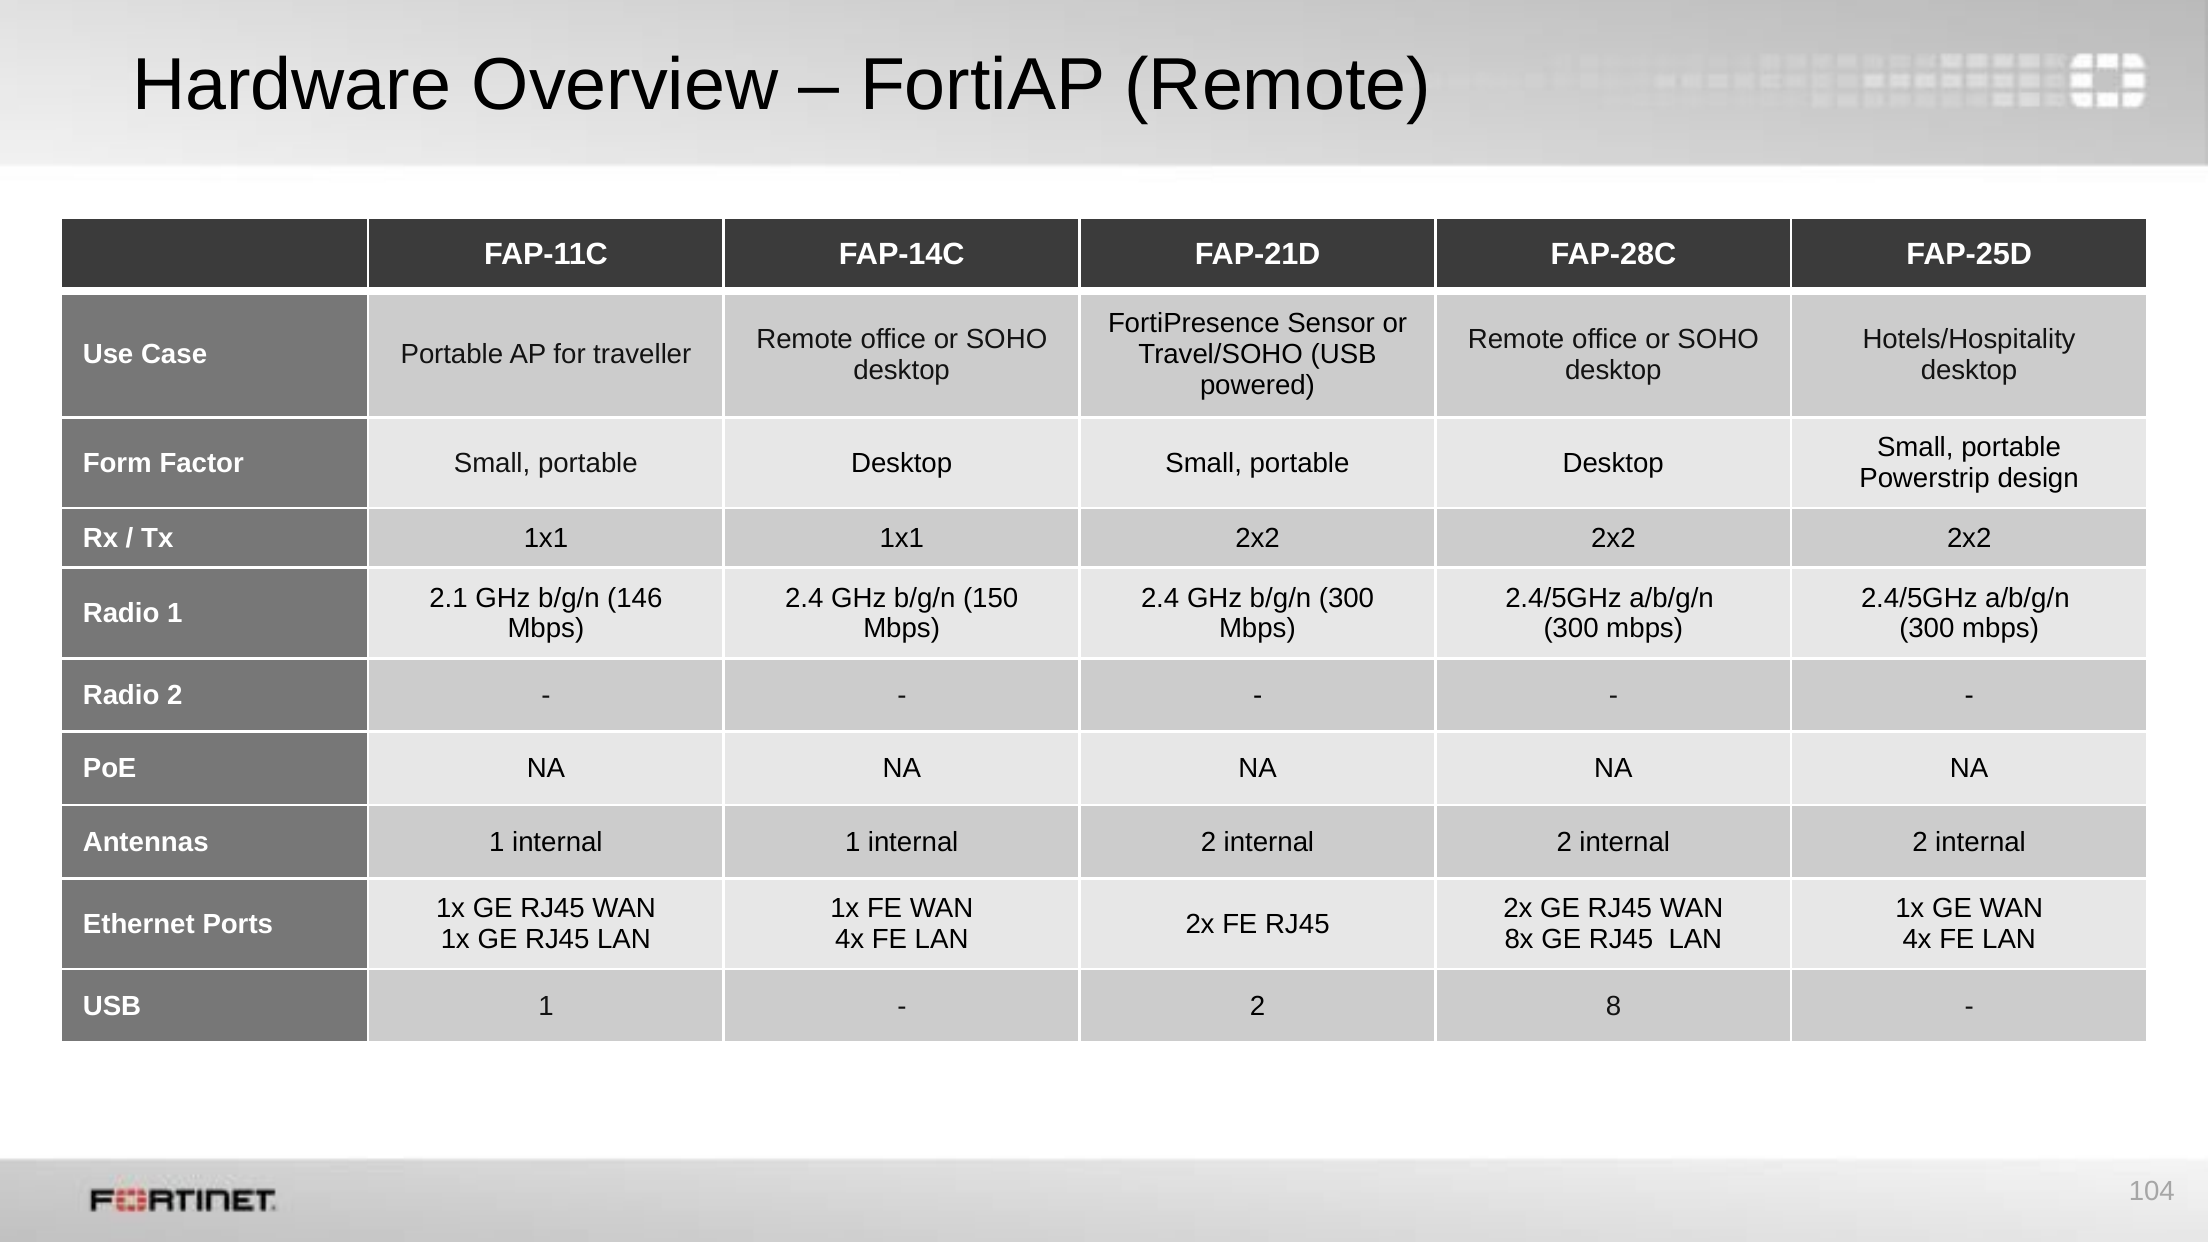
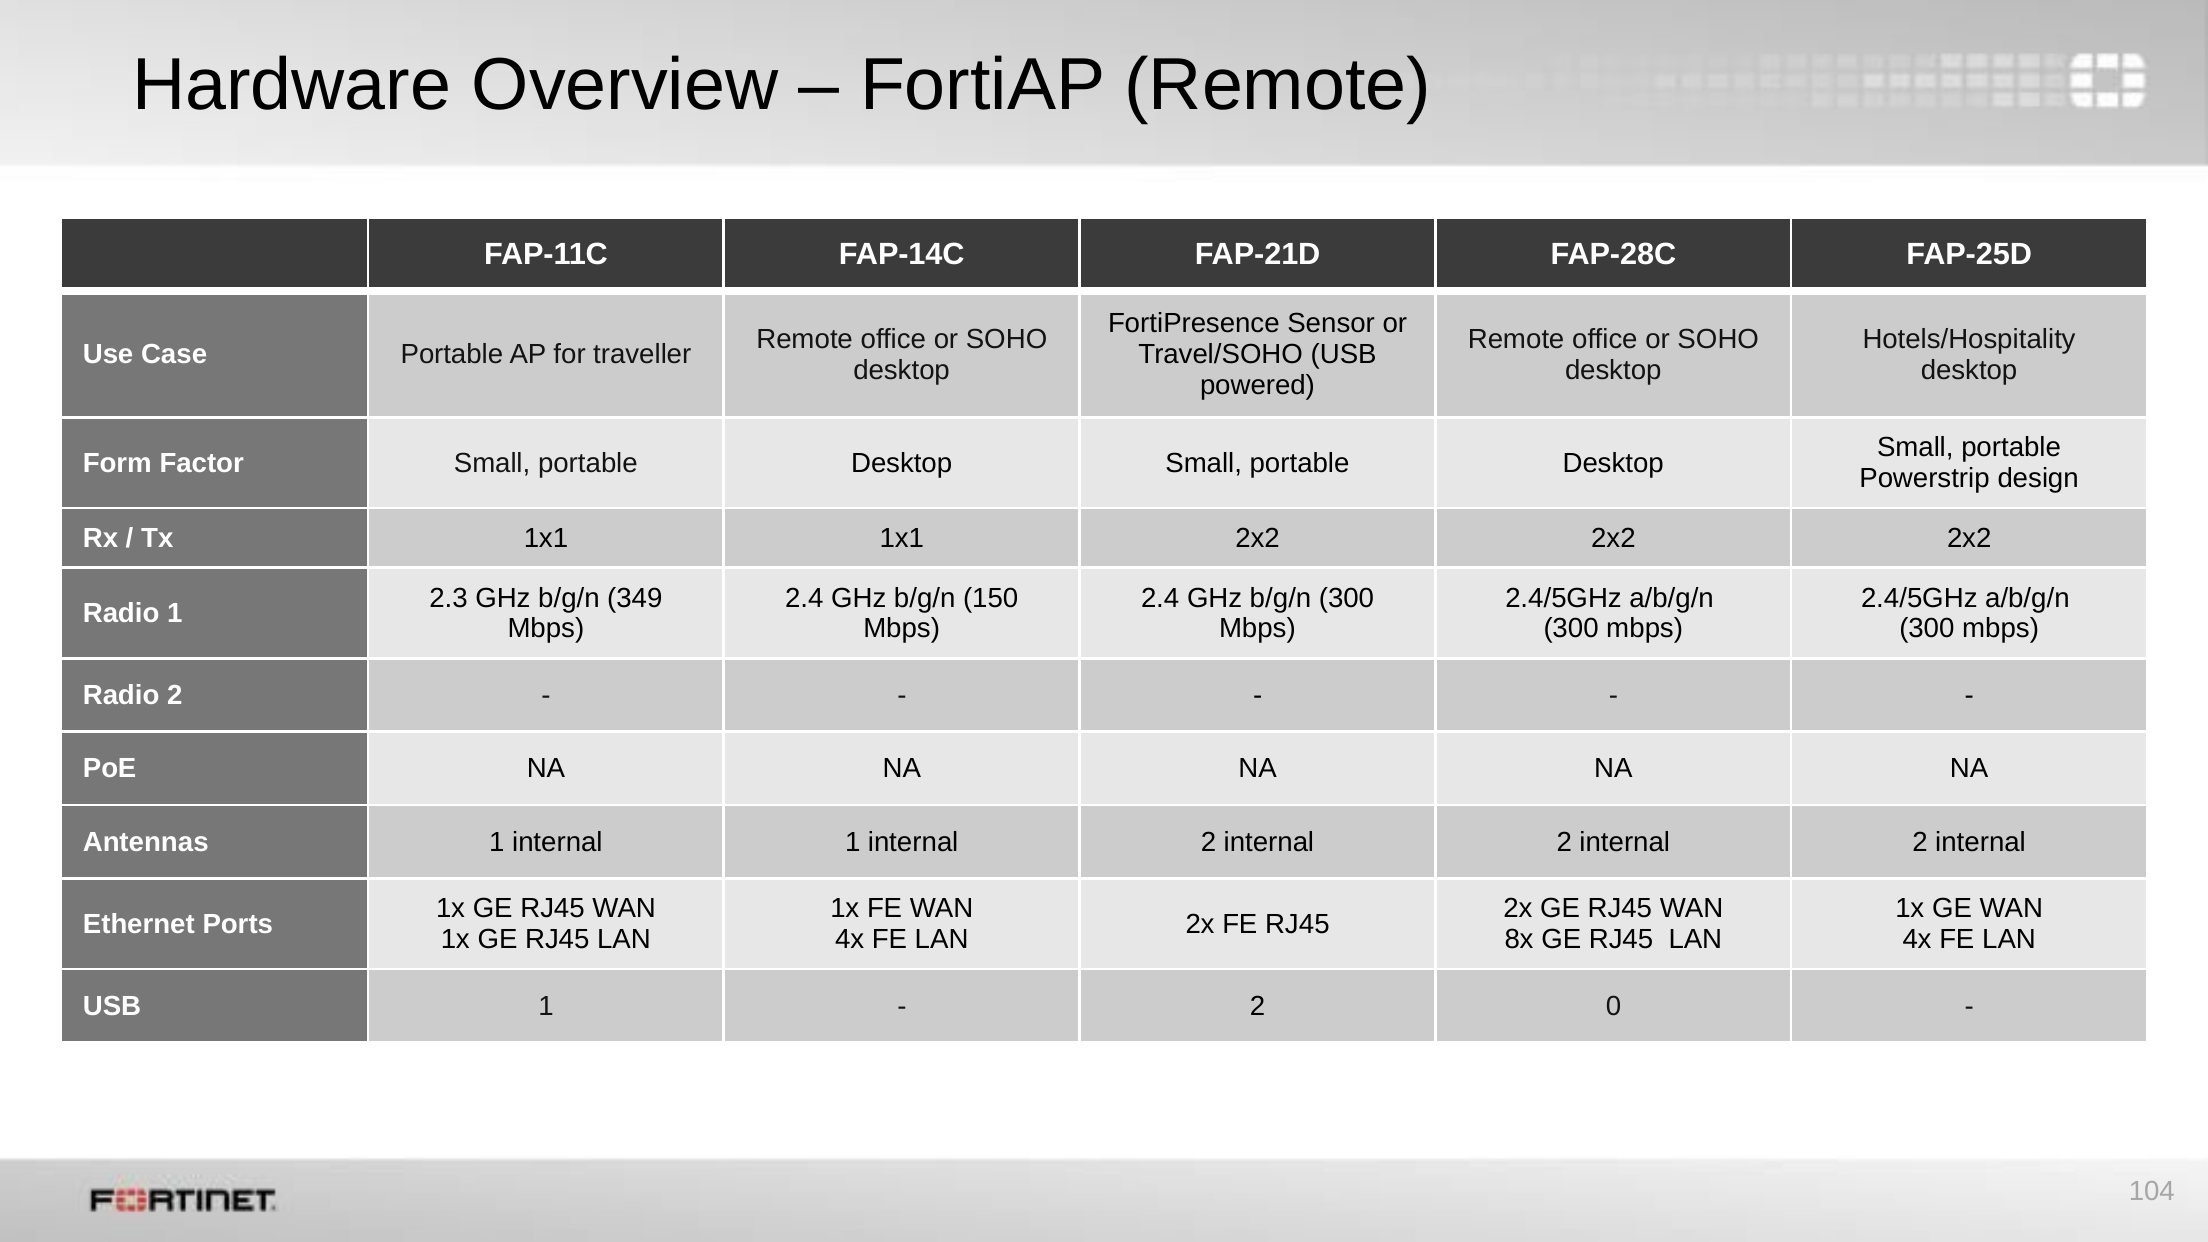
2.1: 2.1 -> 2.3
146: 146 -> 349
8: 8 -> 0
